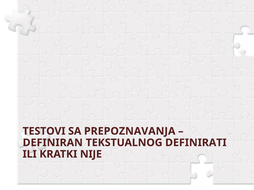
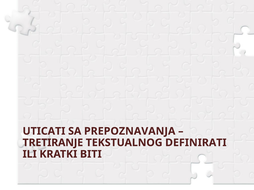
TESTOVI: TESTOVI -> UTICATI
DEFINIRAN: DEFINIRAN -> TRETIRANJE
NIJE: NIJE -> BITI
